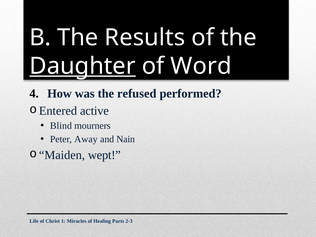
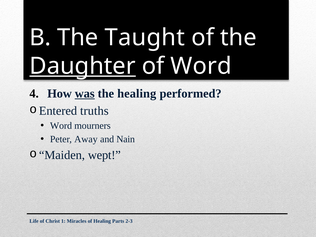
Results: Results -> Taught
was underline: none -> present
the refused: refused -> healing
active: active -> truths
Blind at (61, 126): Blind -> Word
